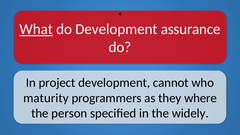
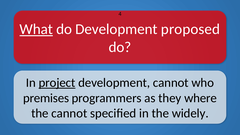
assurance: assurance -> proposed
project underline: none -> present
maturity: maturity -> premises
the person: person -> cannot
